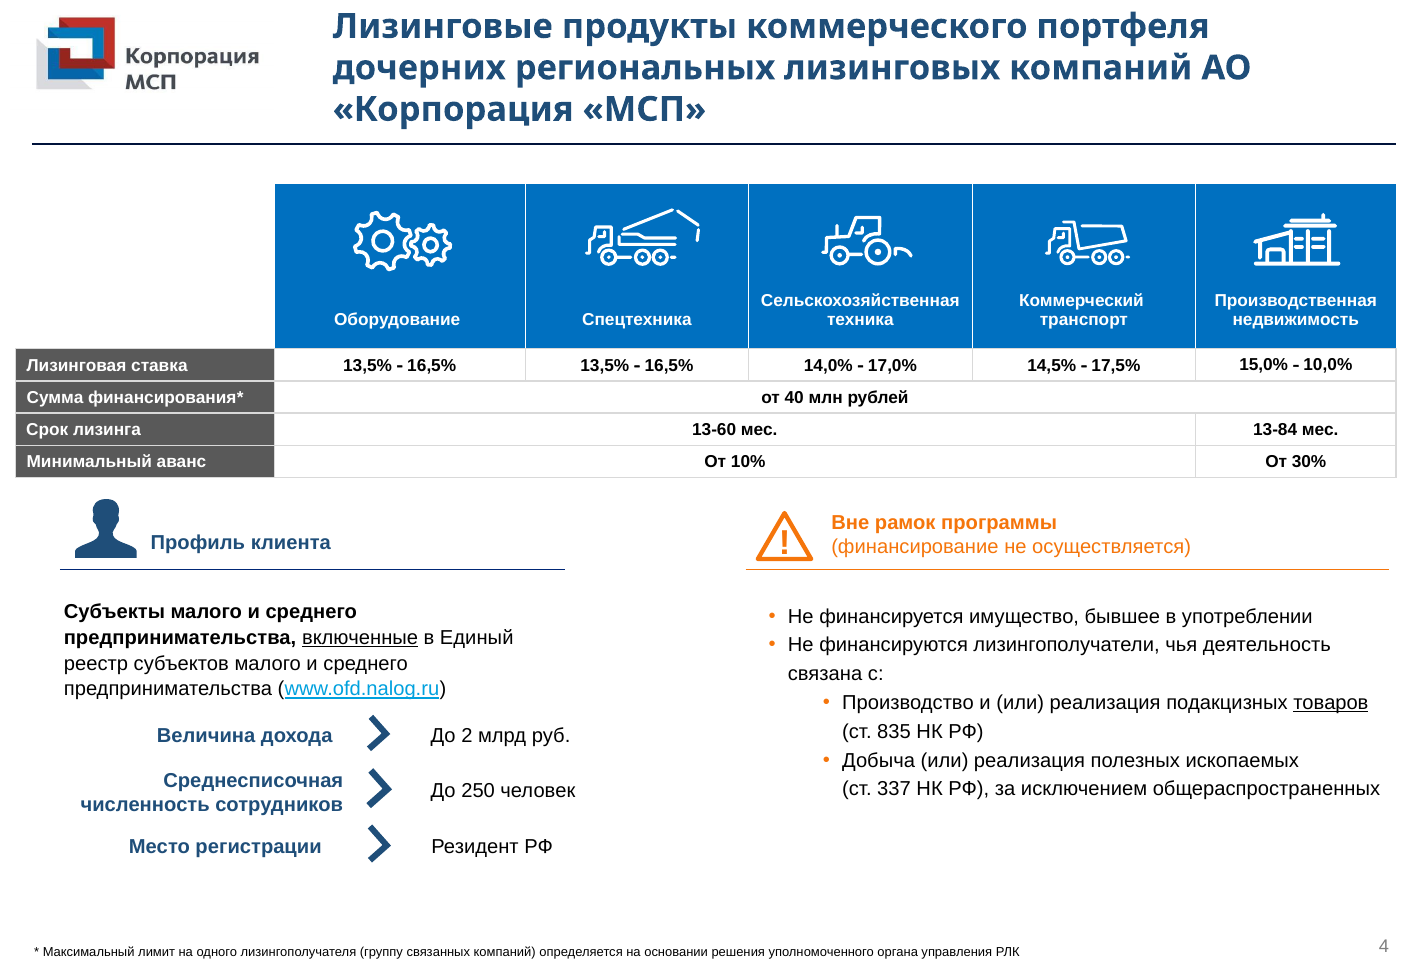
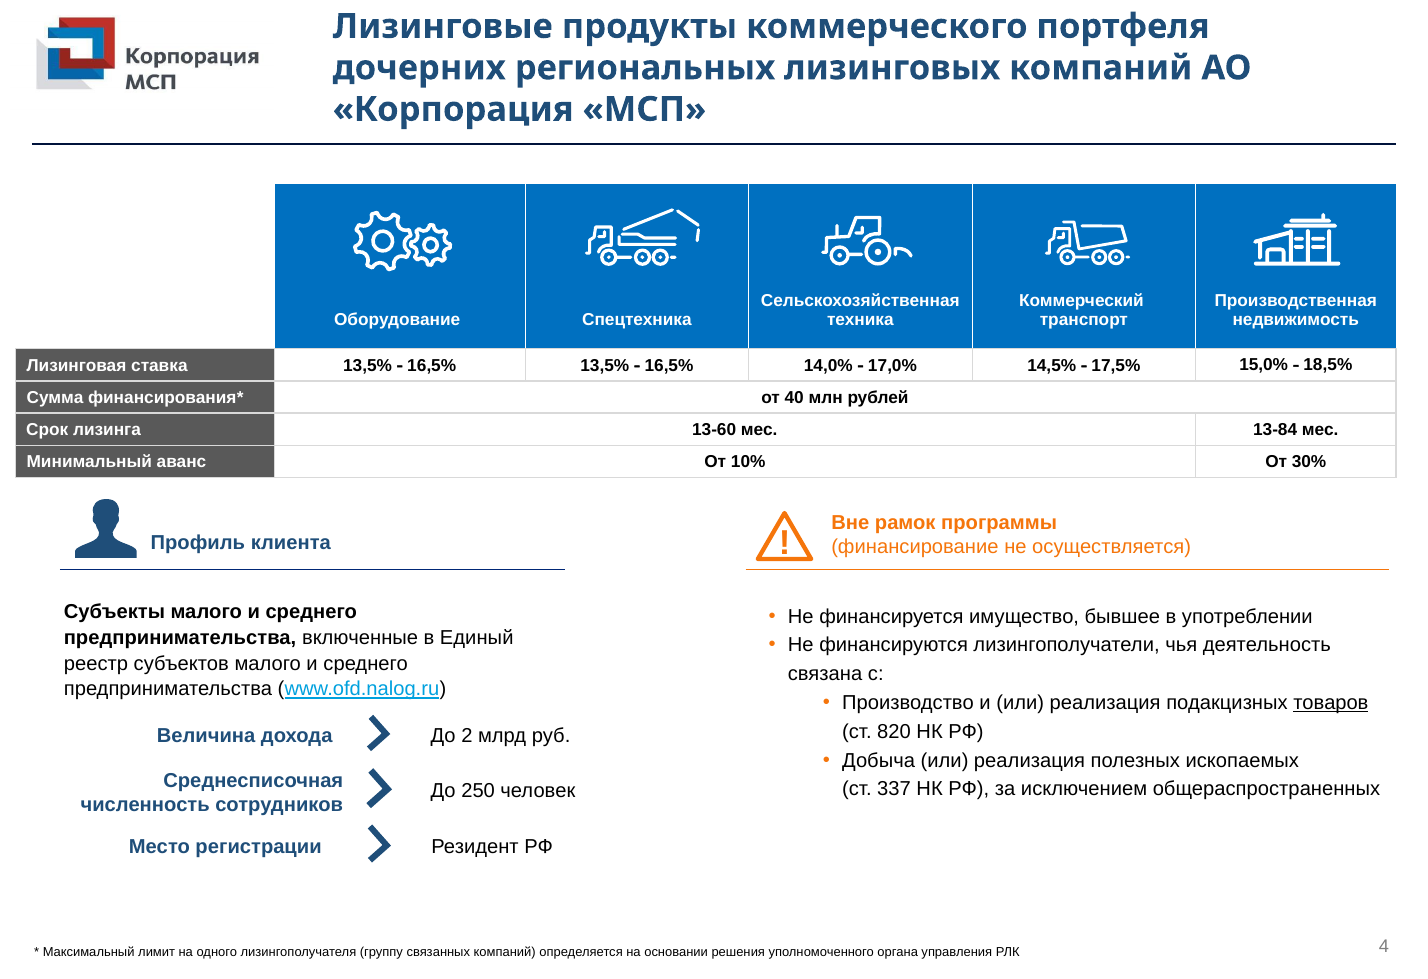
10,0%: 10,0% -> 18,5%
включенные underline: present -> none
835: 835 -> 820
